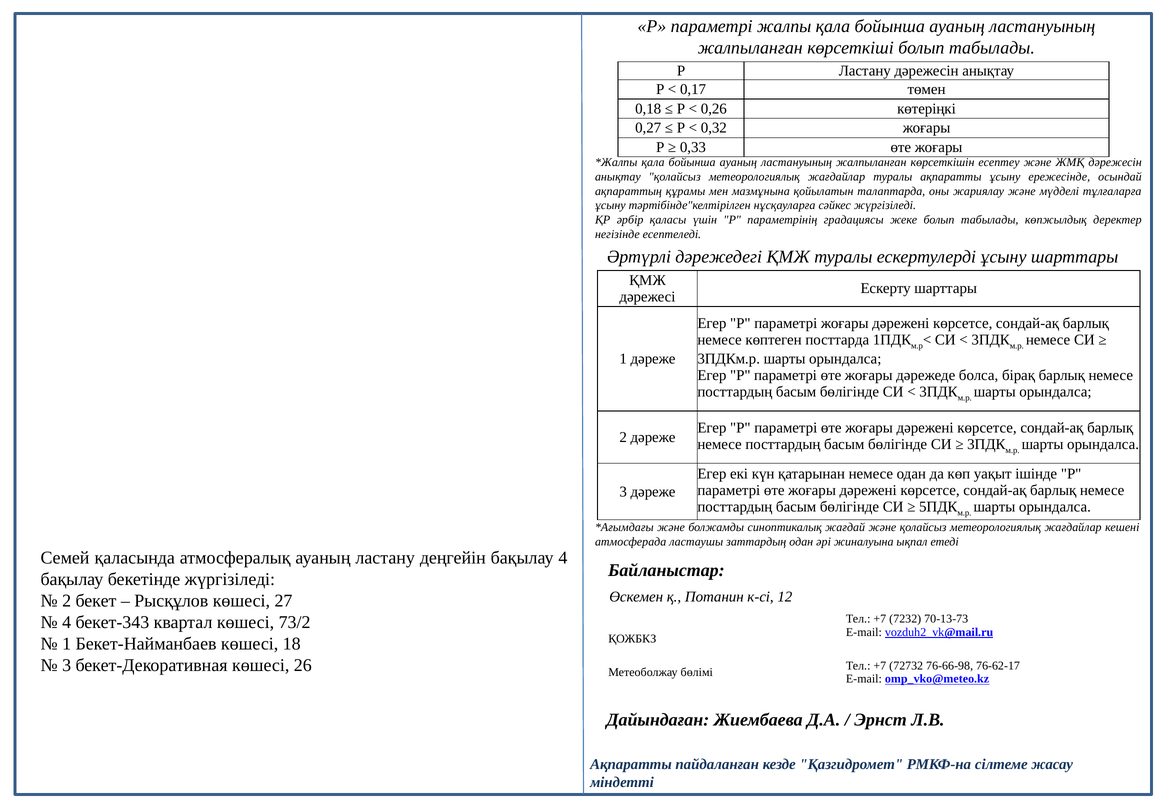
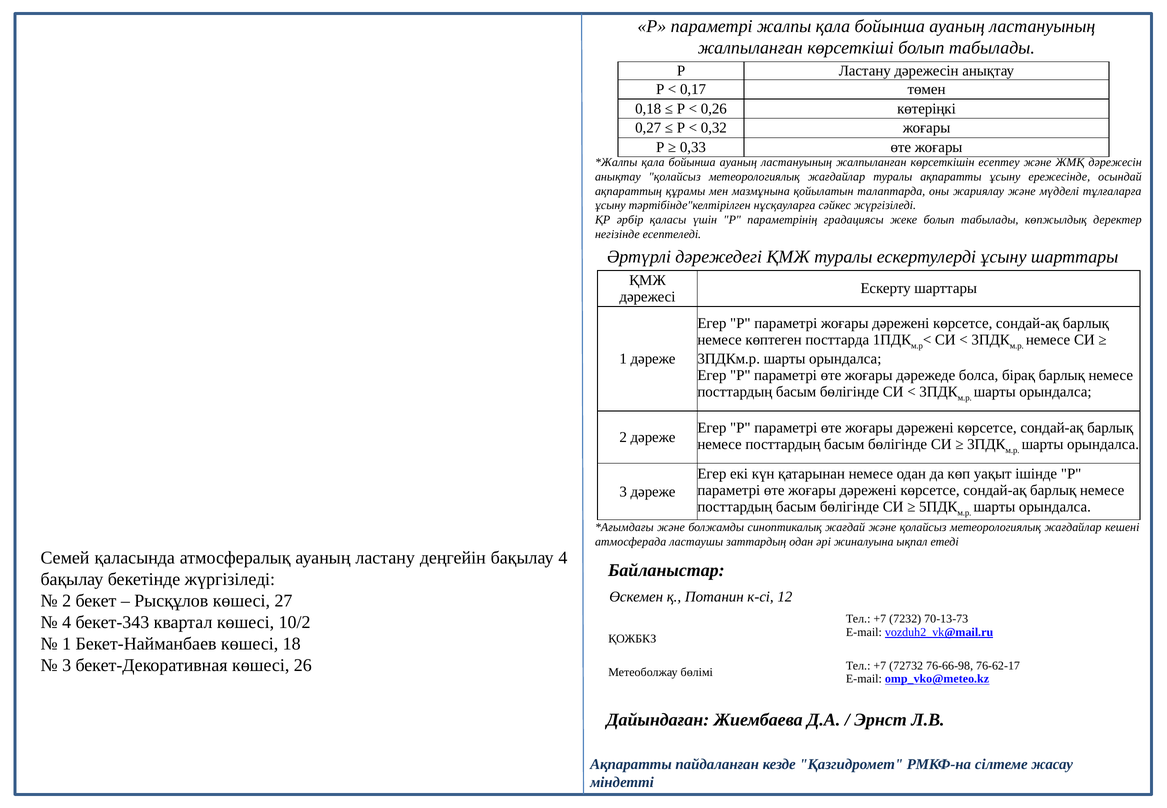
73/2: 73/2 -> 10/2
